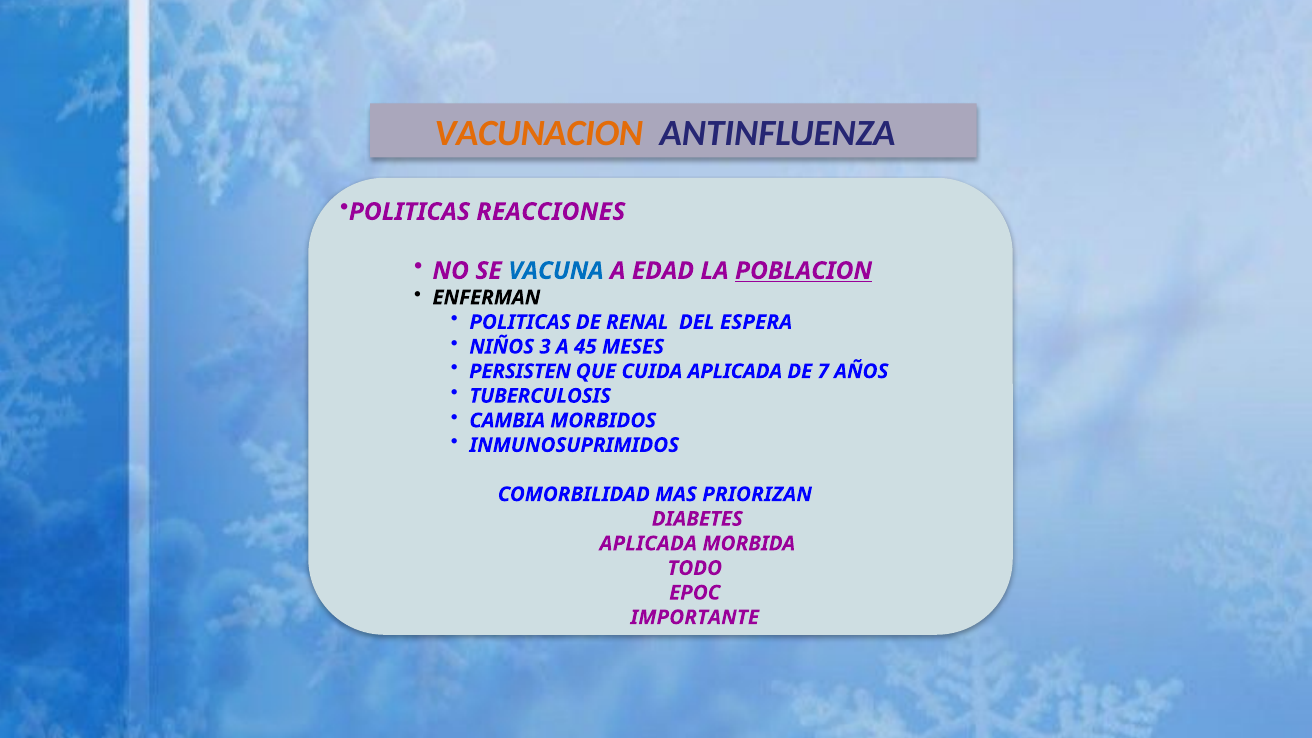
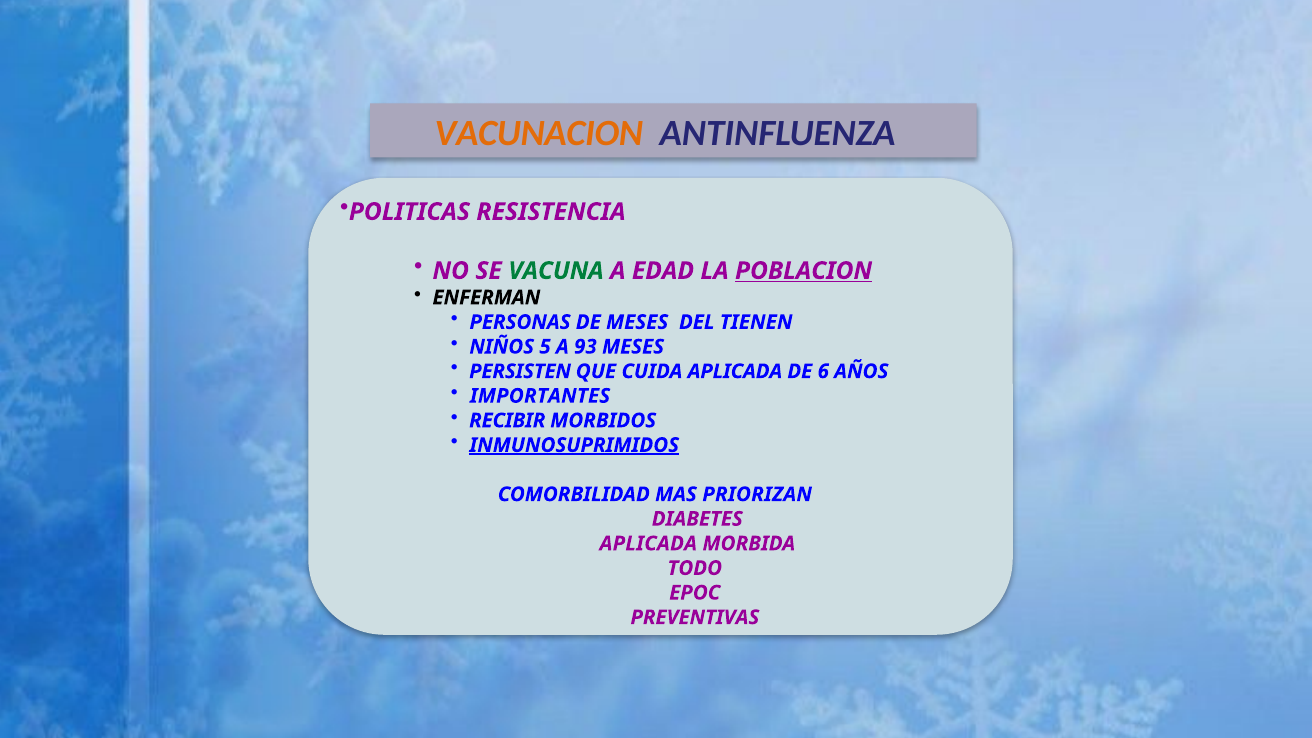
REACCIONES: REACCIONES -> RESISTENCIA
VACUNA colour: blue -> green
POLITICAS at (520, 322): POLITICAS -> PERSONAS
DE RENAL: RENAL -> MESES
ESPERA: ESPERA -> TIENEN
3: 3 -> 5
45: 45 -> 93
7: 7 -> 6
TUBERCULOSIS: TUBERCULOSIS -> IMPORTANTES
CAMBIA: CAMBIA -> RECIBIR
INMUNOSUPRIMIDOS underline: none -> present
IMPORTANTE: IMPORTANTE -> PREVENTIVAS
